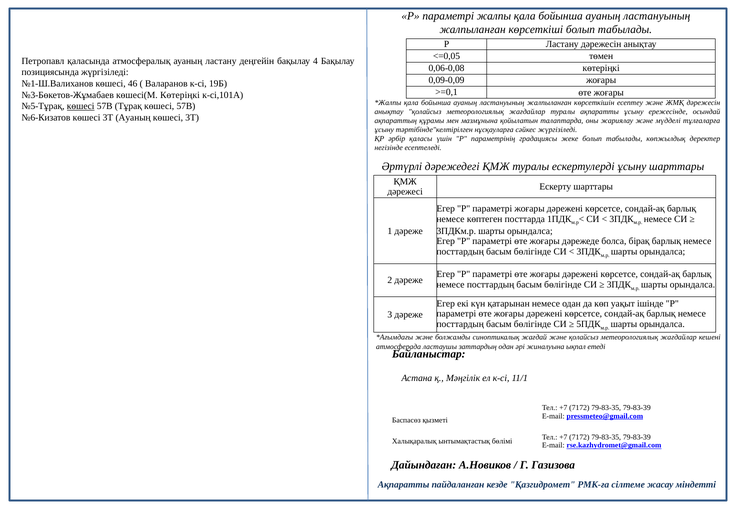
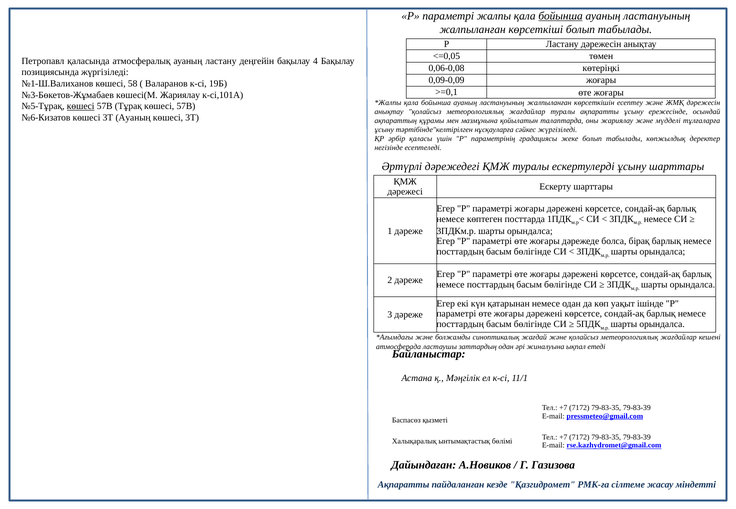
бойынша at (561, 16) underline: none -> present
46: 46 -> 58
көшесі(М Көтеріңкі: Көтеріңкі -> Жариялау
